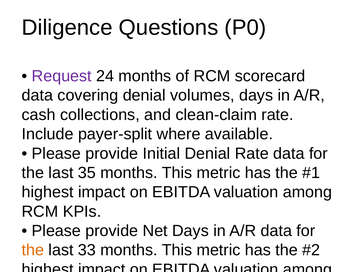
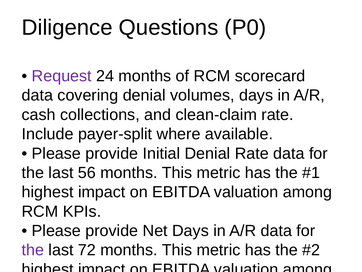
35: 35 -> 56
the at (33, 250) colour: orange -> purple
33: 33 -> 72
